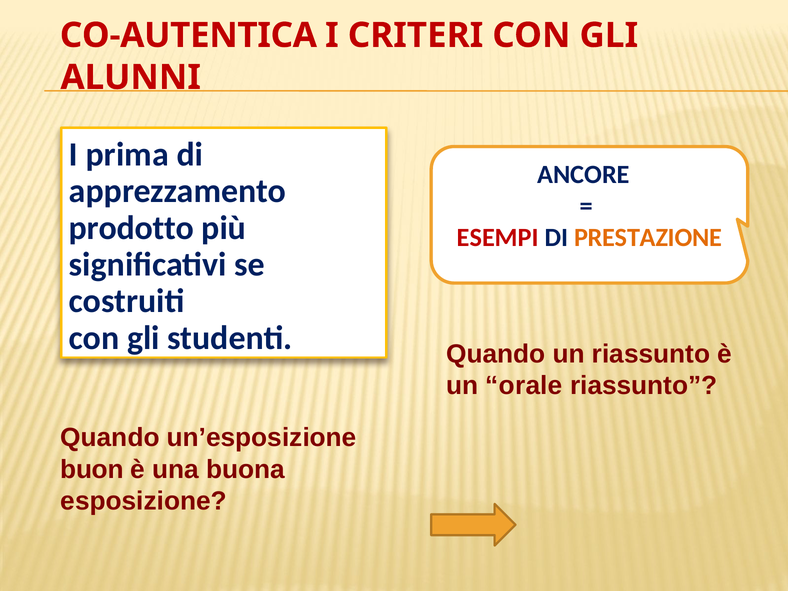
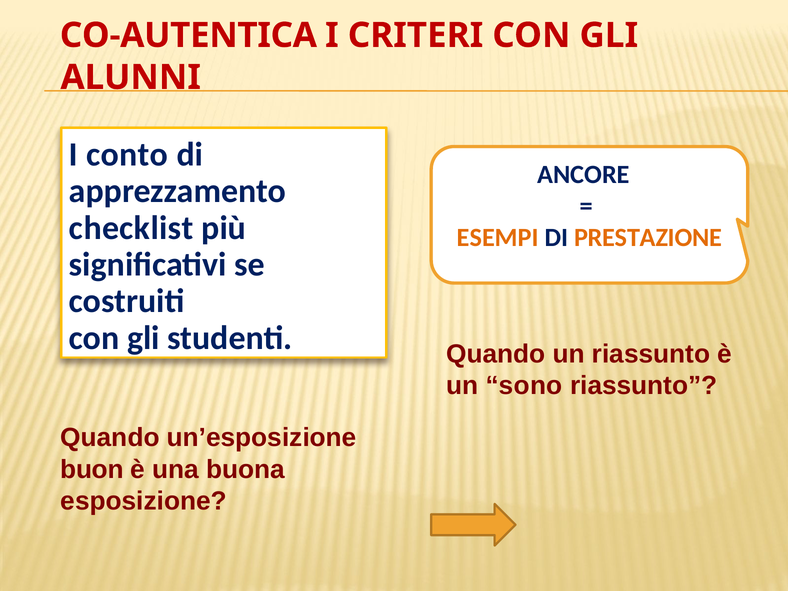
prima: prima -> conto
prodotto: prodotto -> checklist
ESEMPI colour: red -> orange
orale: orale -> sono
